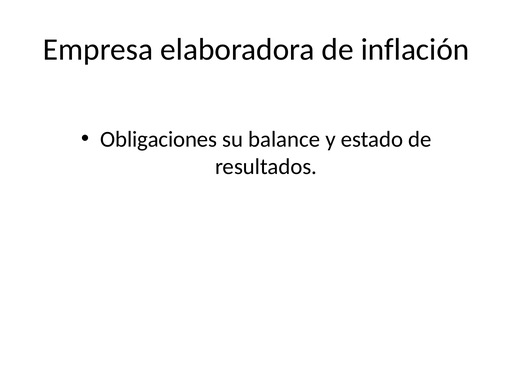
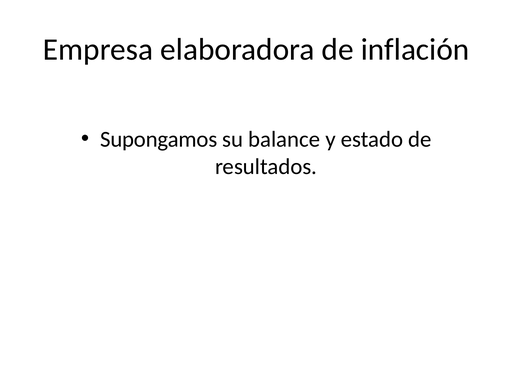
Obligaciones: Obligaciones -> Supongamos
